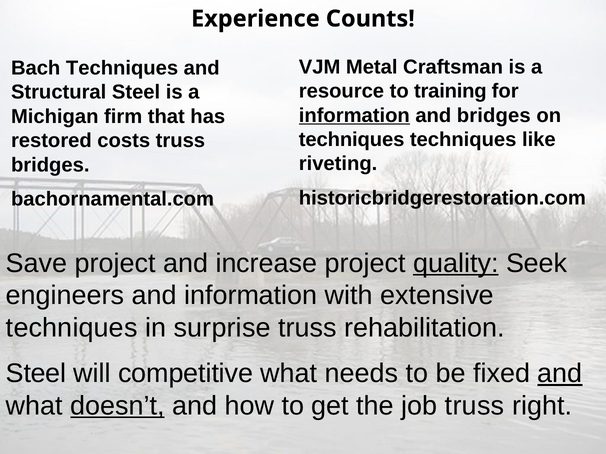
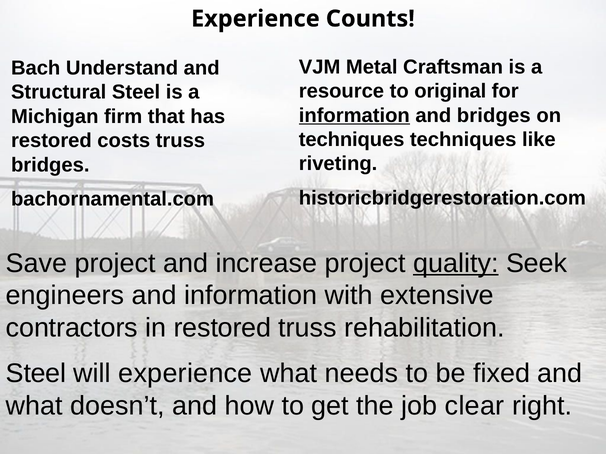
Bach Techniques: Techniques -> Understand
training: training -> original
techniques at (72, 328): techniques -> contractors
in surprise: surprise -> restored
will competitive: competitive -> experience
and at (560, 374) underline: present -> none
doesn’t underline: present -> none
job truss: truss -> clear
